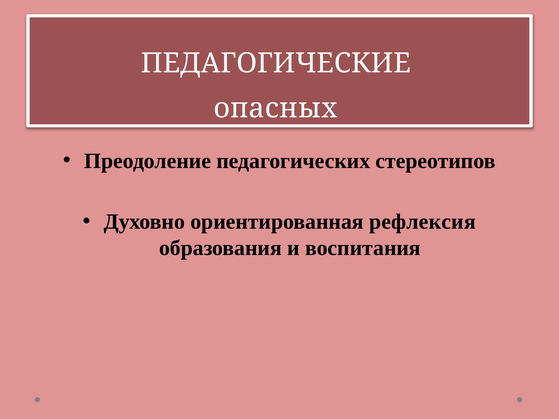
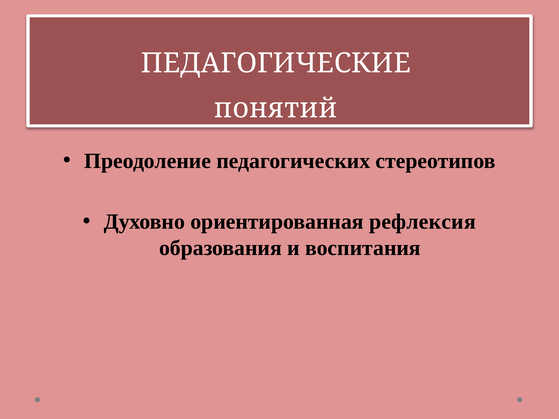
опасных: опасных -> понятий
